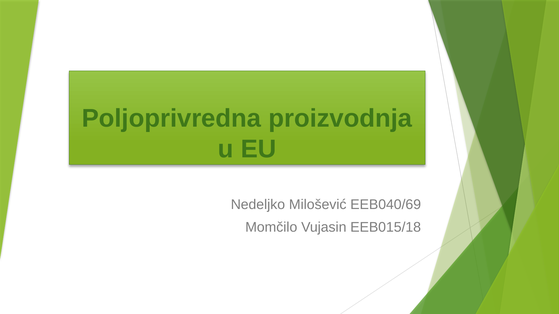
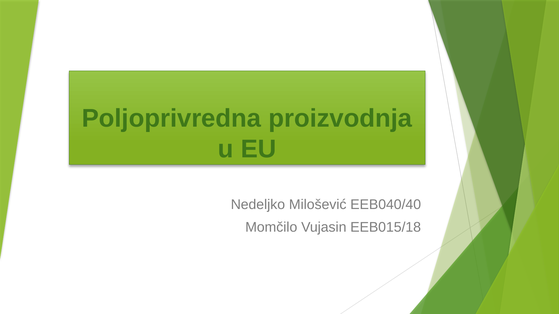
EEB040/69: EEB040/69 -> EEB040/40
